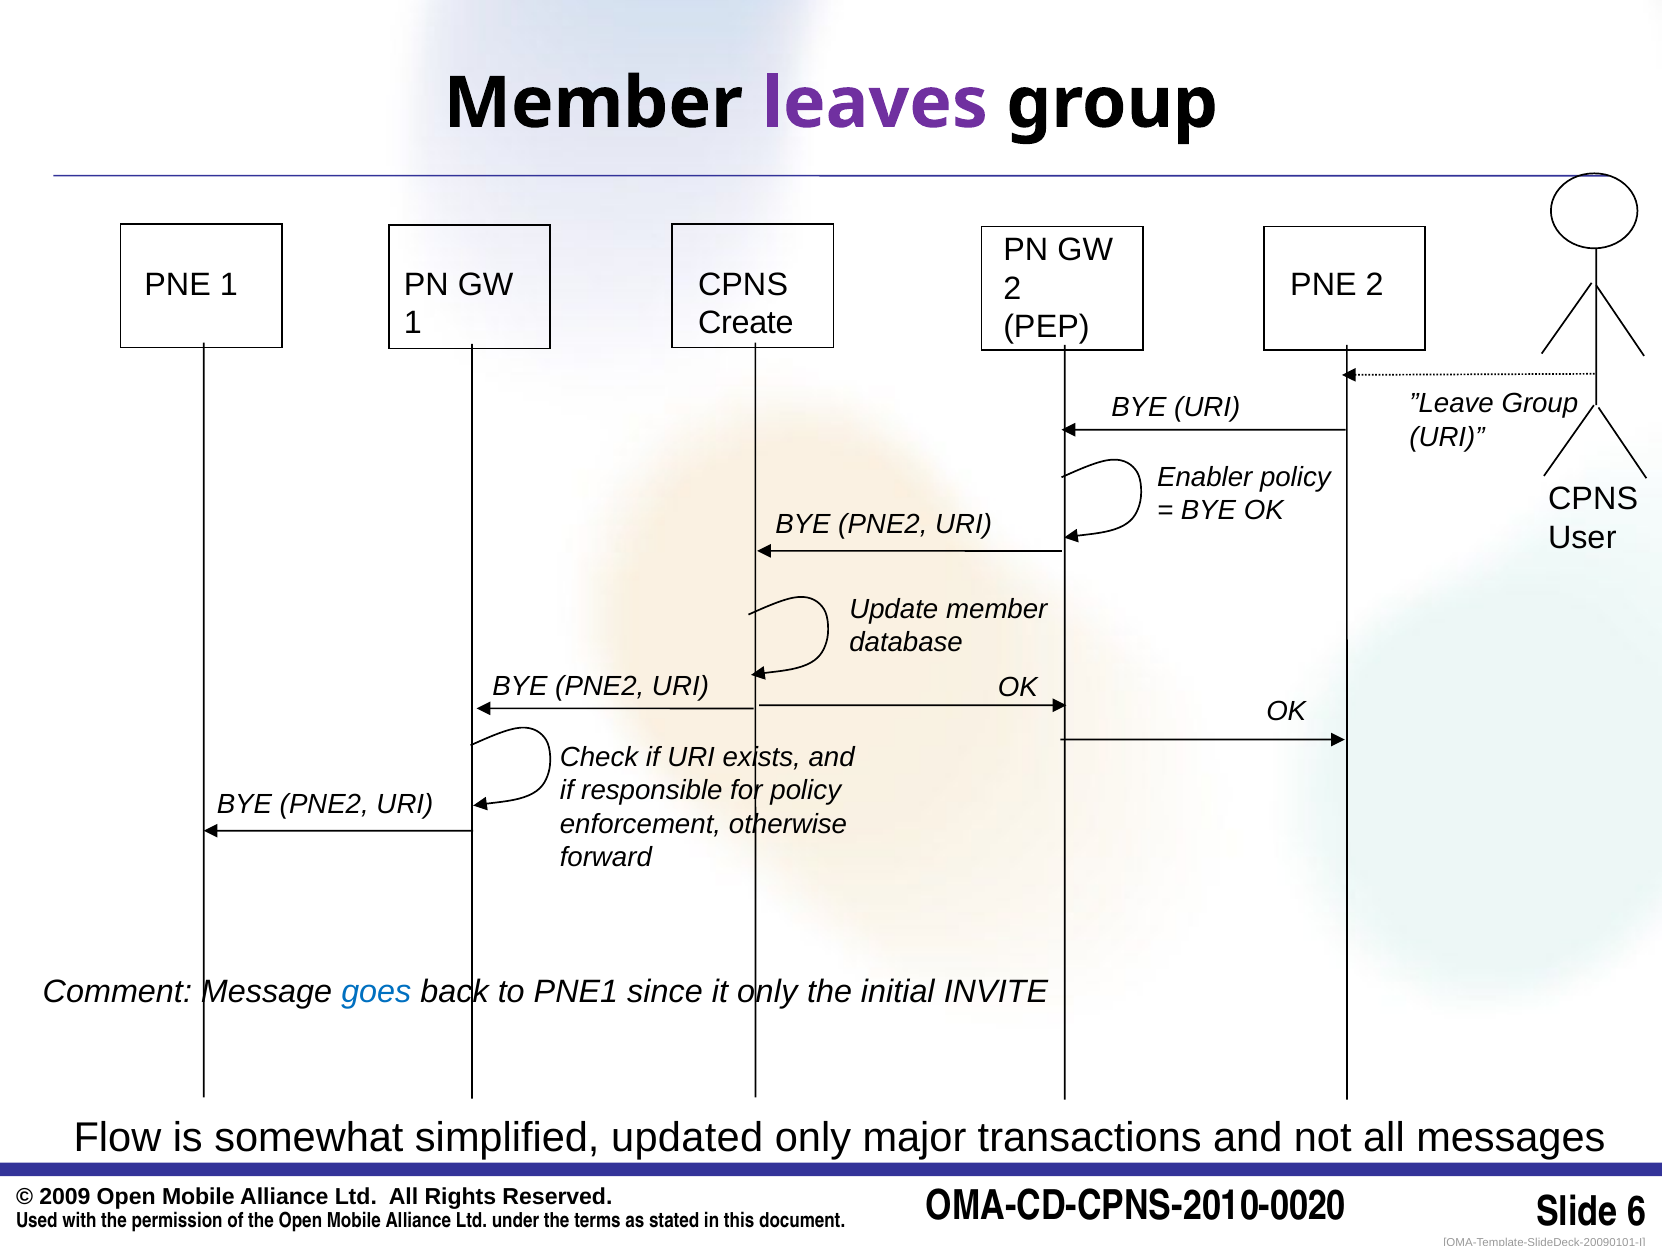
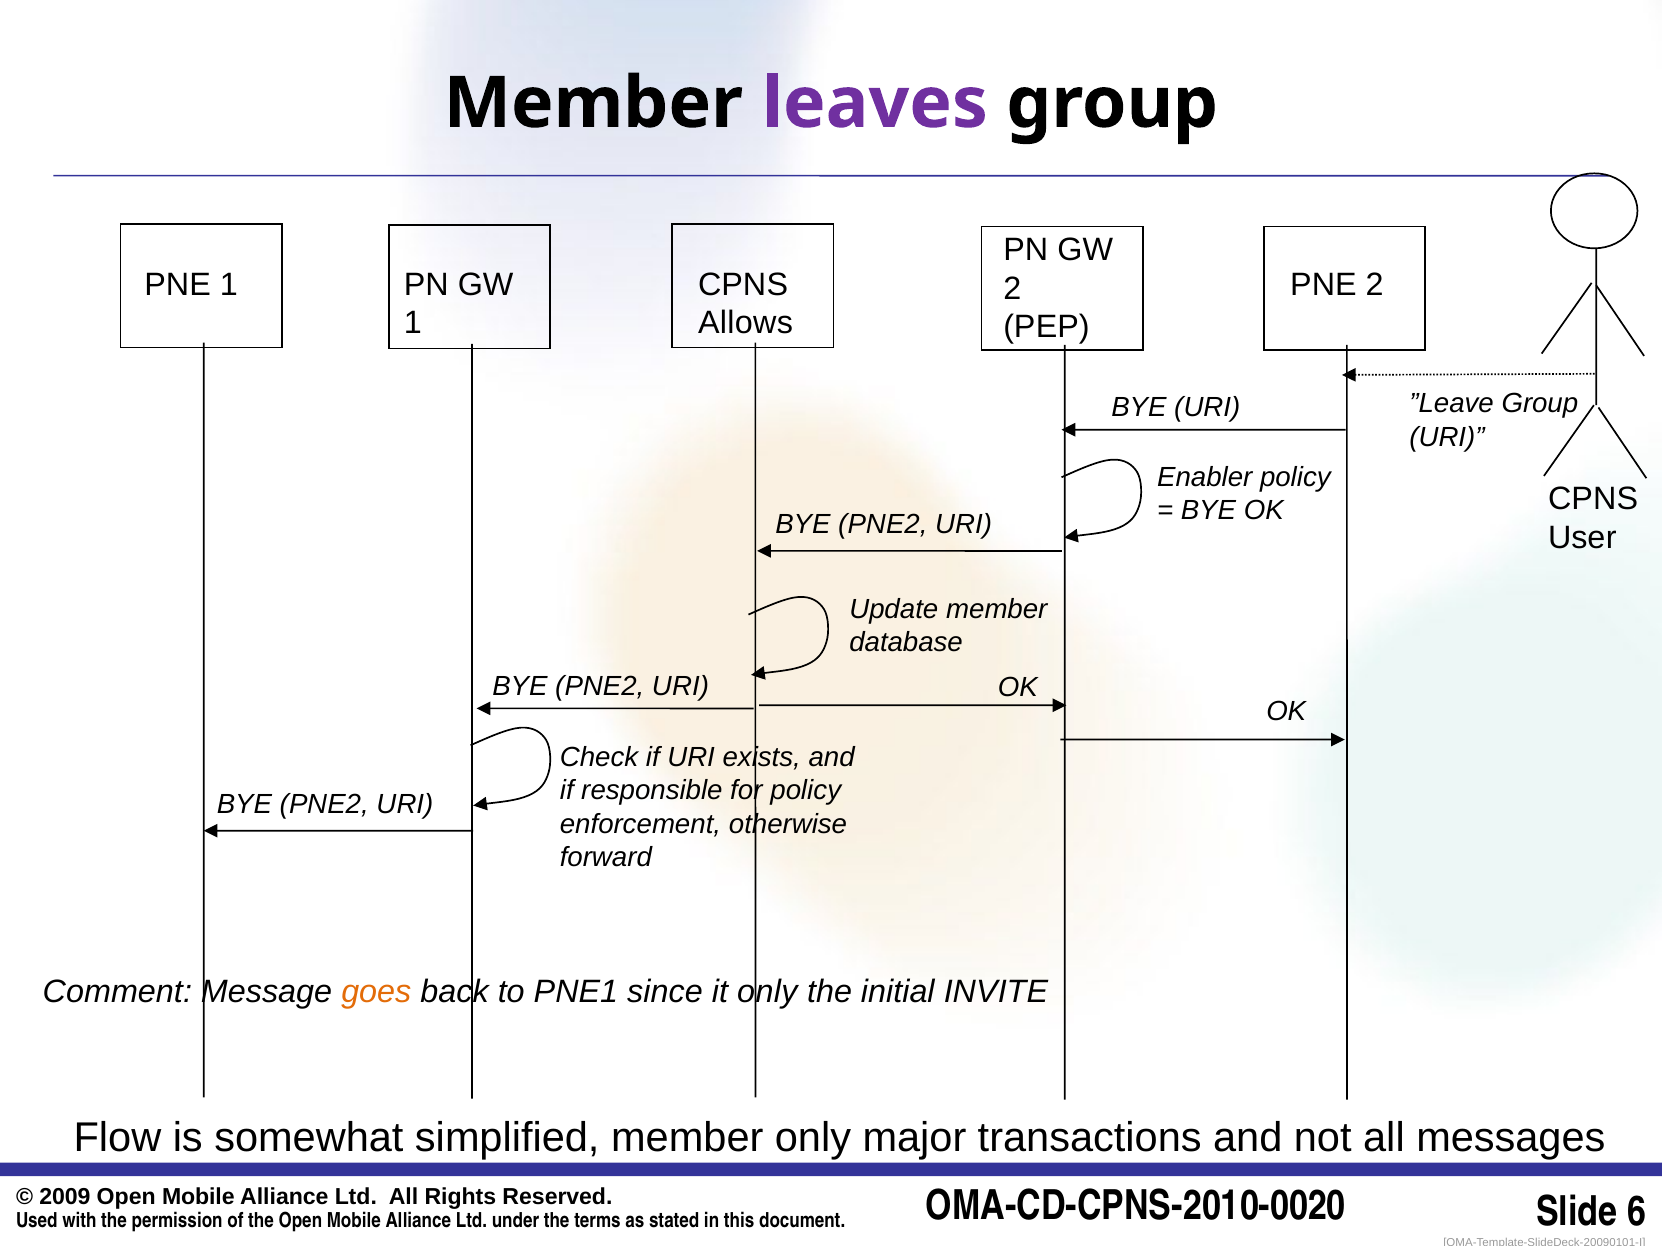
Create: Create -> Allows
goes colour: blue -> orange
simplified updated: updated -> member
